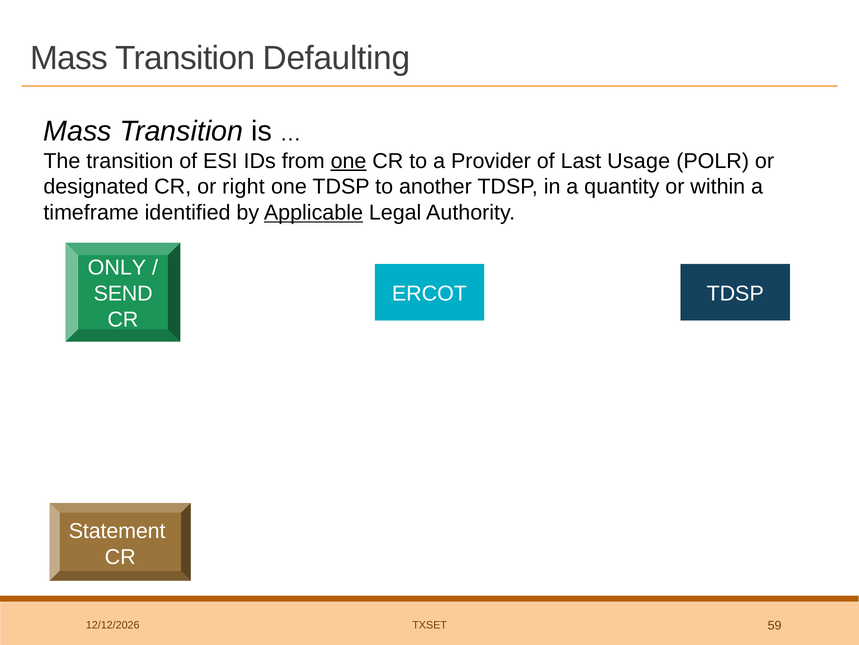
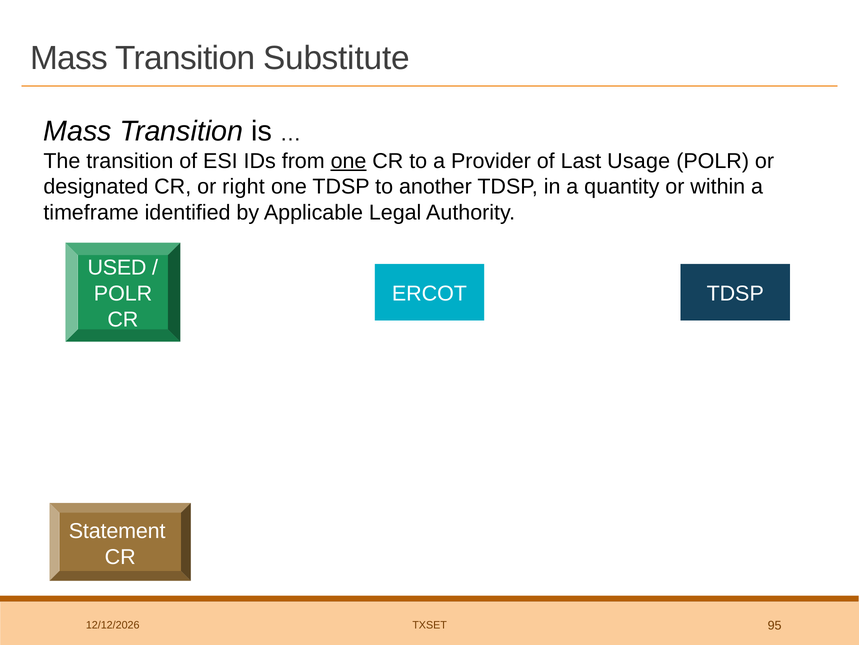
Defaulting: Defaulting -> Substitute
Applicable underline: present -> none
ONLY: ONLY -> USED
SEND at (123, 293): SEND -> POLR
59: 59 -> 95
